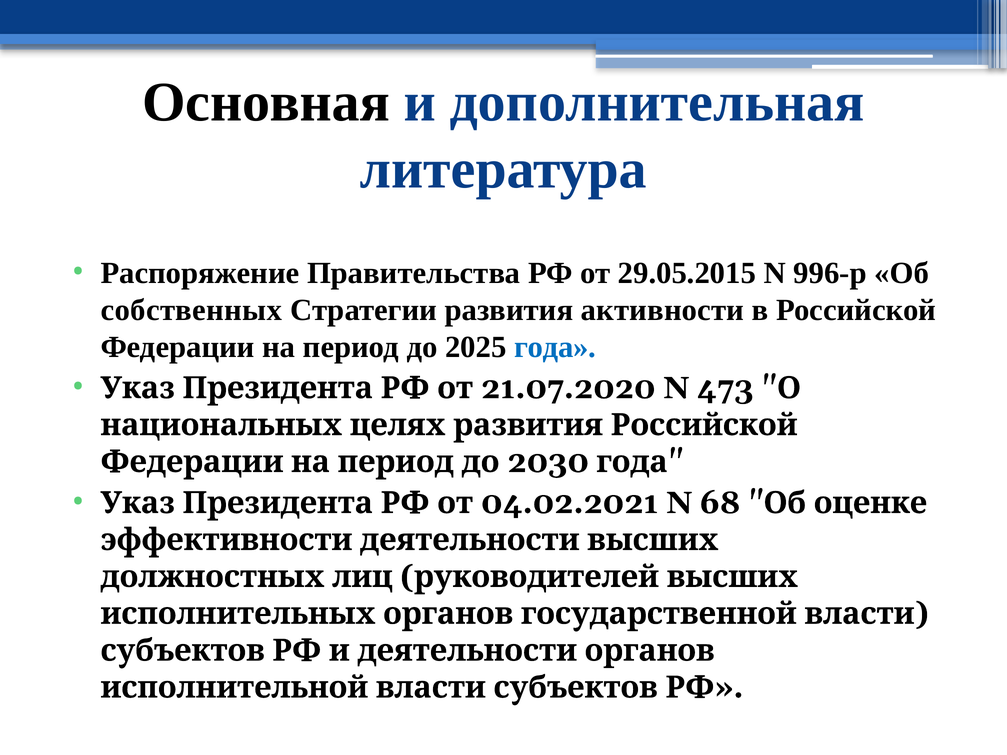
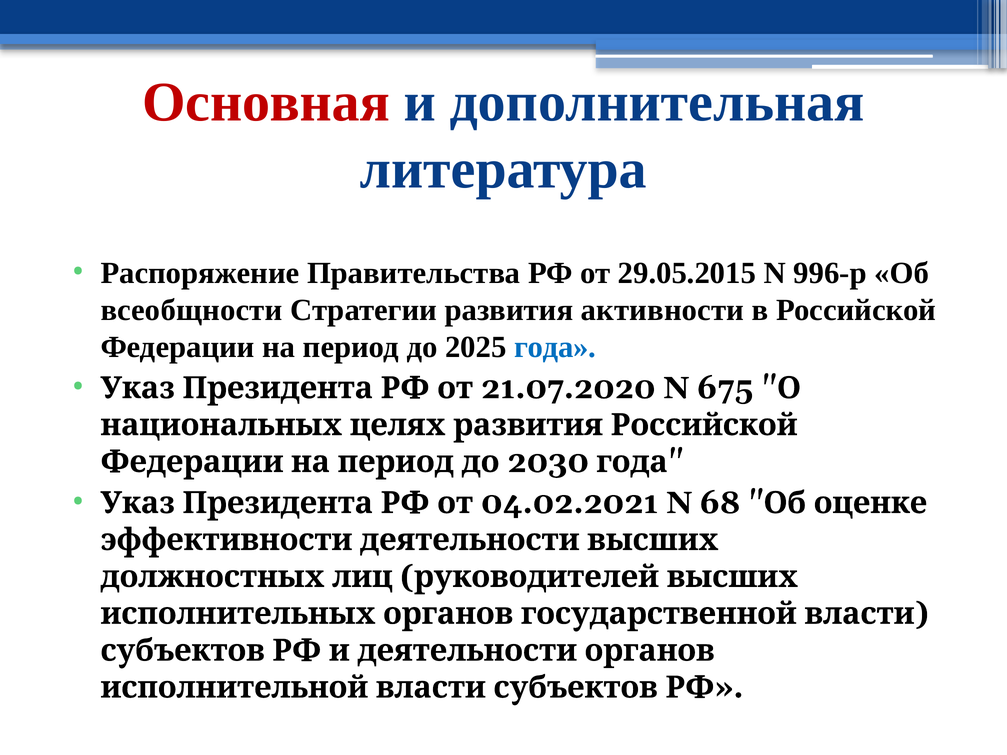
Основная colour: black -> red
собственных: собственных -> всеобщности
473: 473 -> 675
